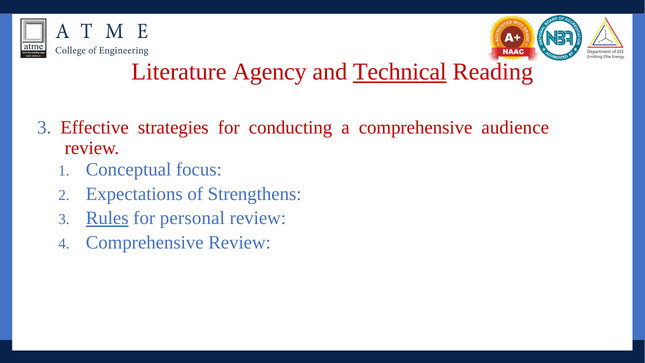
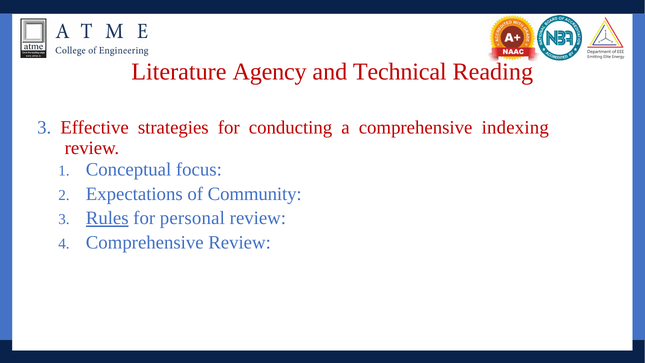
Technical underline: present -> none
audience: audience -> indexing
Strengthens: Strengthens -> Community
